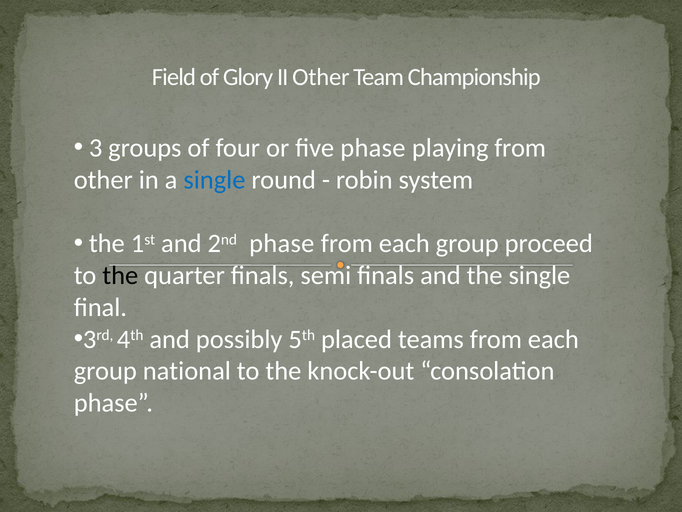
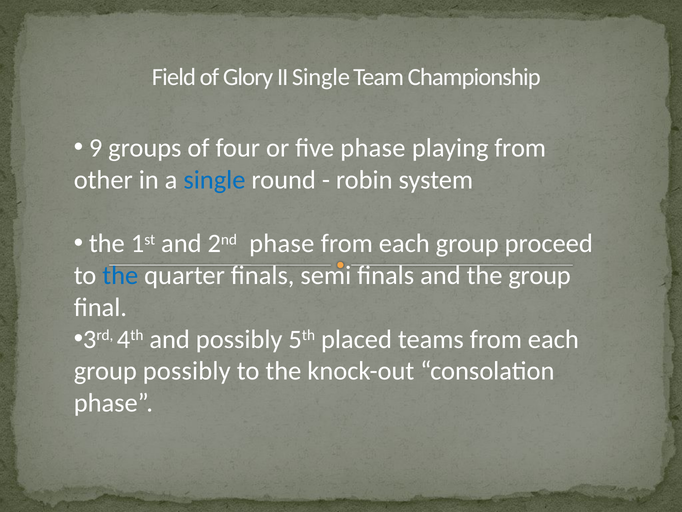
II Other: Other -> Single
3: 3 -> 9
the at (120, 275) colour: black -> blue
the single: single -> group
group national: national -> possibly
